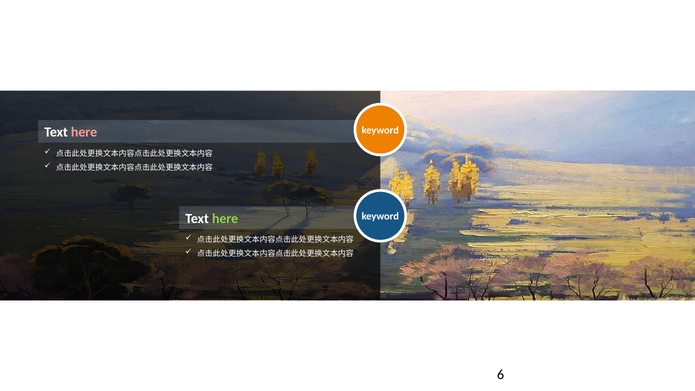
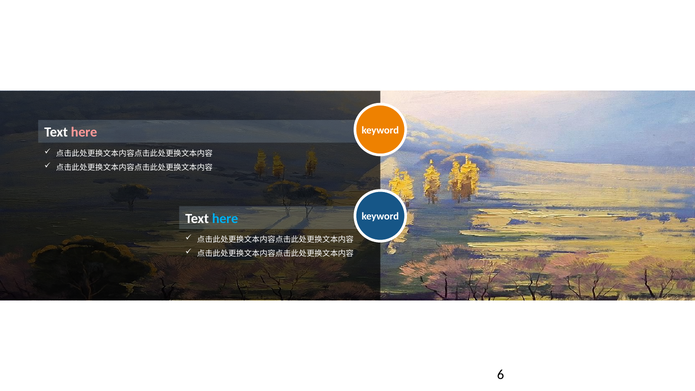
here at (225, 219) colour: light green -> light blue
